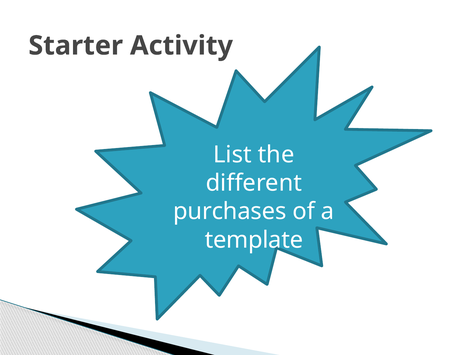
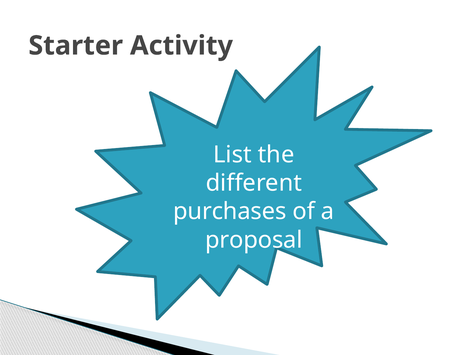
template: template -> proposal
